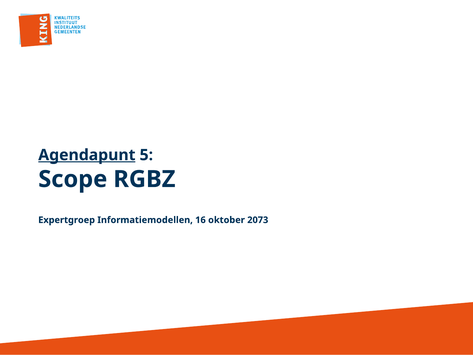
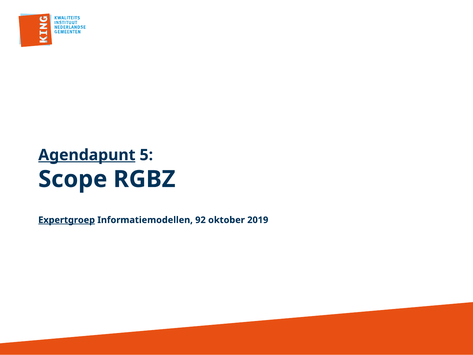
Expertgroep underline: none -> present
16: 16 -> 92
2073: 2073 -> 2019
